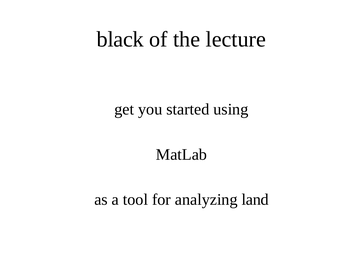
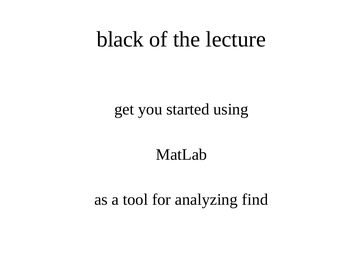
land: land -> find
